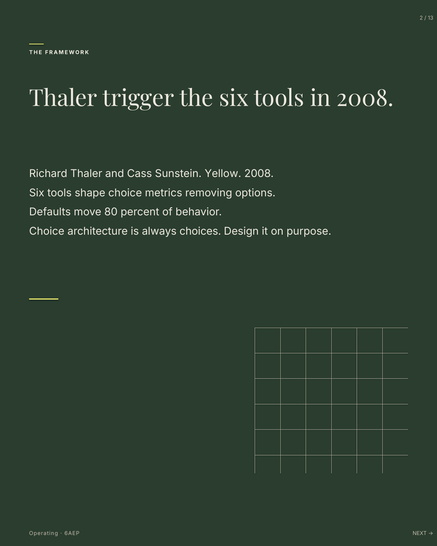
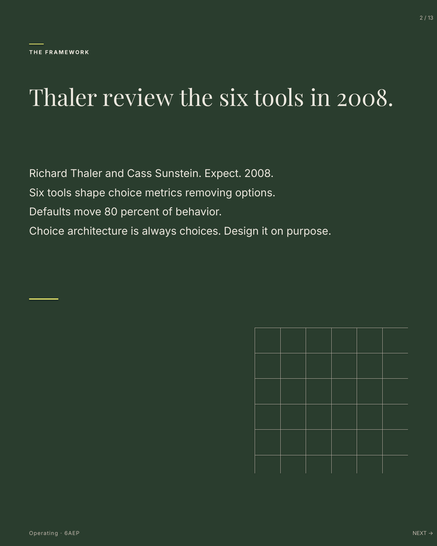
trigger: trigger -> review
Yellow: Yellow -> Expect
